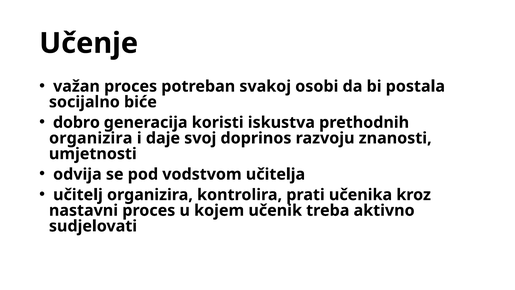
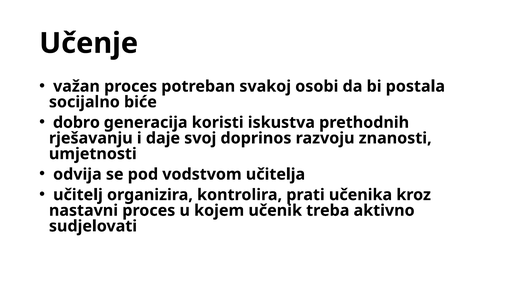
organizira at (91, 138): organizira -> rješavanju
